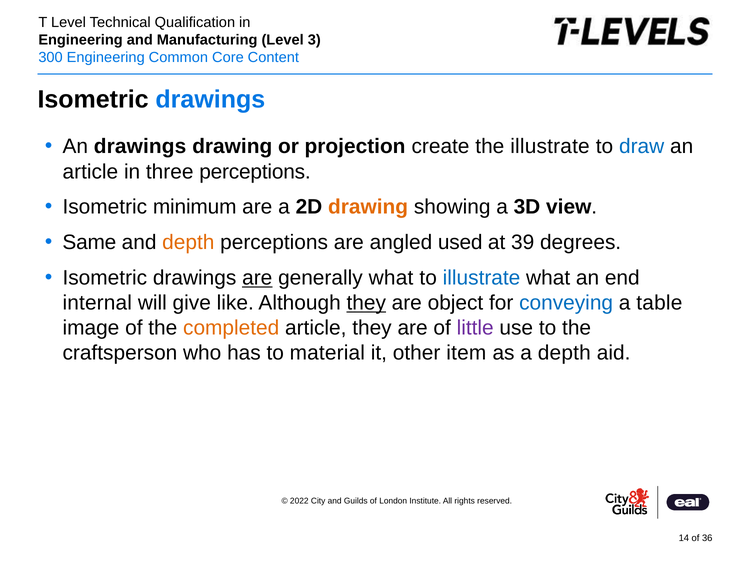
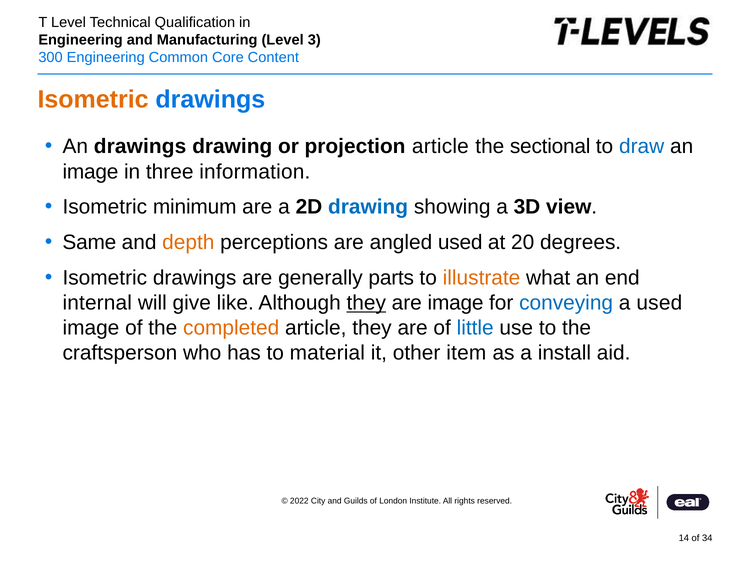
Isometric at (93, 99) colour: black -> orange
projection create: create -> article
the illustrate: illustrate -> sectional
article at (90, 171): article -> image
three perceptions: perceptions -> information
drawing at (368, 207) colour: orange -> blue
39: 39 -> 20
are at (257, 278) underline: present -> none
generally what: what -> parts
illustrate at (482, 278) colour: blue -> orange
are object: object -> image
a table: table -> used
little colour: purple -> blue
a depth: depth -> install
36: 36 -> 34
